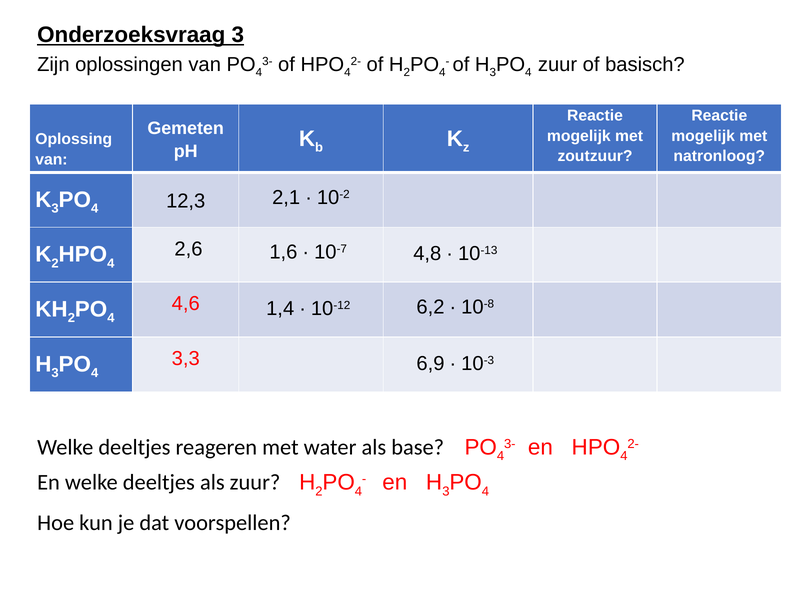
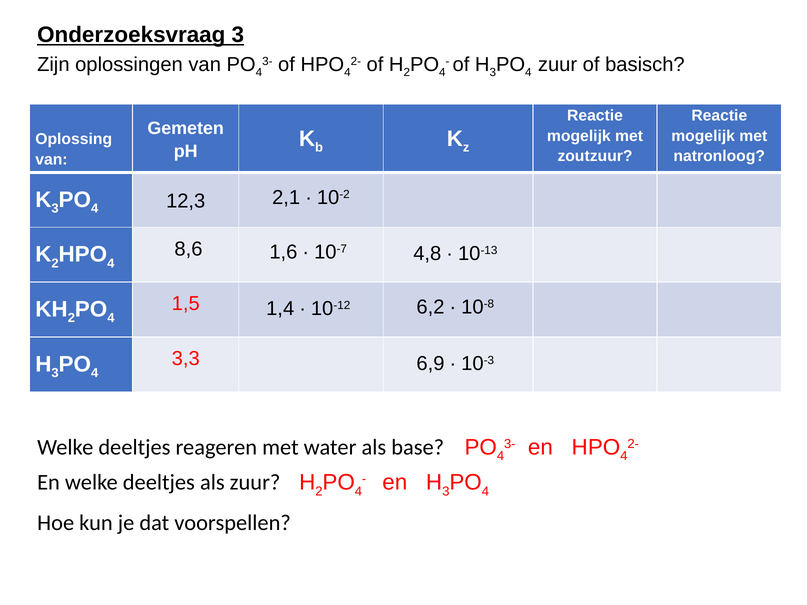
2,6: 2,6 -> 8,6
4,6: 4,6 -> 1,5
